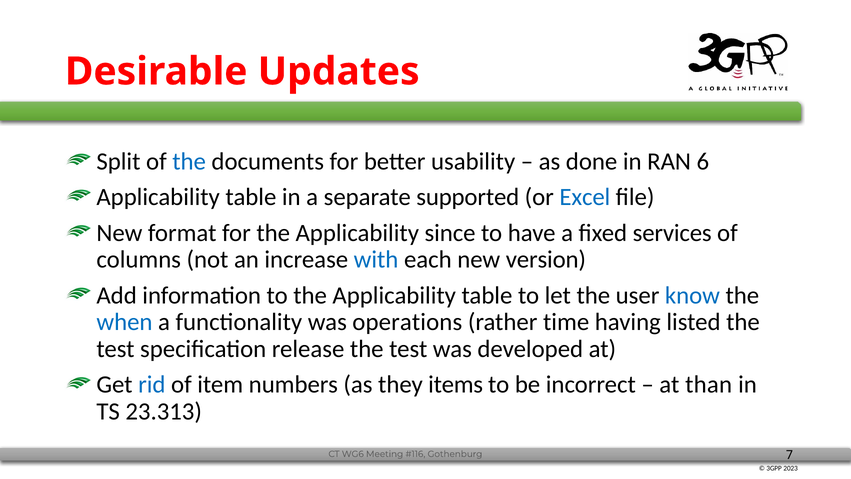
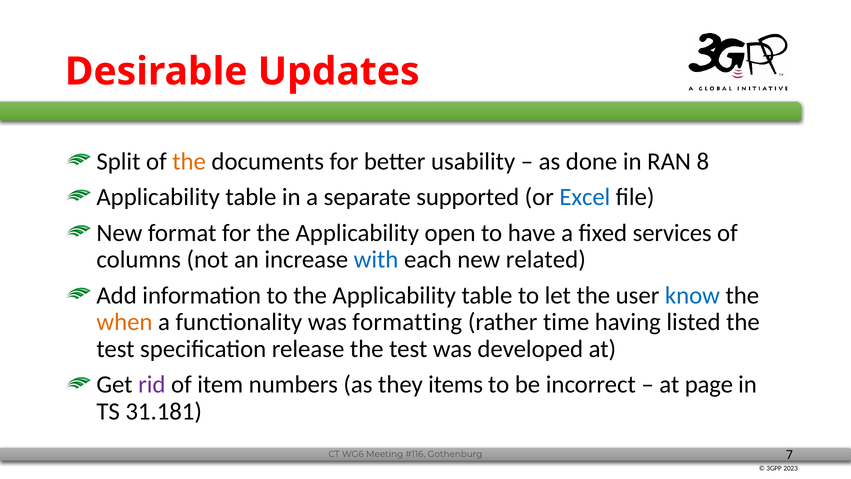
the at (189, 161) colour: blue -> orange
6: 6 -> 8
since: since -> open
version: version -> related
when colour: blue -> orange
operations: operations -> formatting
rid colour: blue -> purple
than: than -> page
23.313: 23.313 -> 31.181
